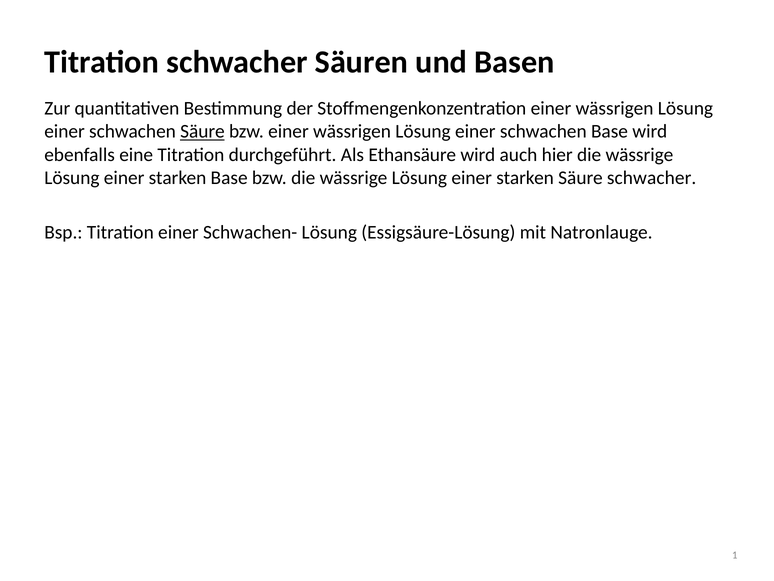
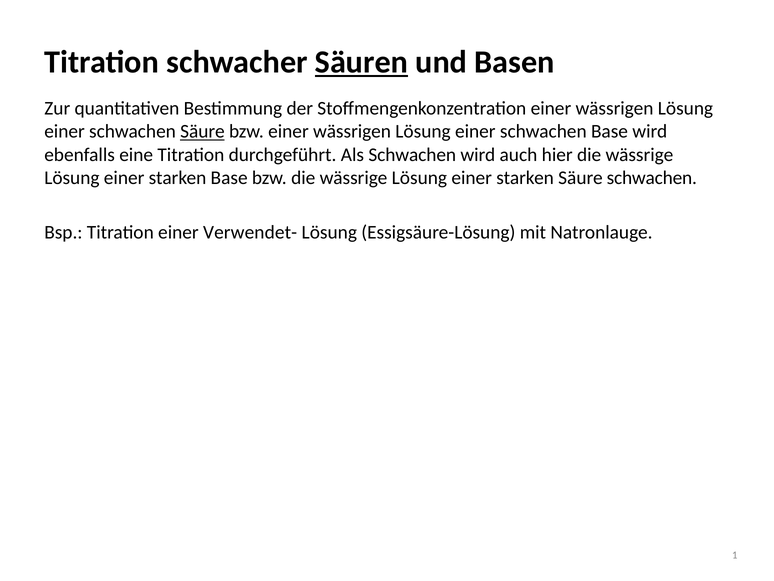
Säuren underline: none -> present
Als Ethansäure: Ethansäure -> Schwachen
Säure schwacher: schwacher -> schwachen
Schwachen-: Schwachen- -> Verwendet-
